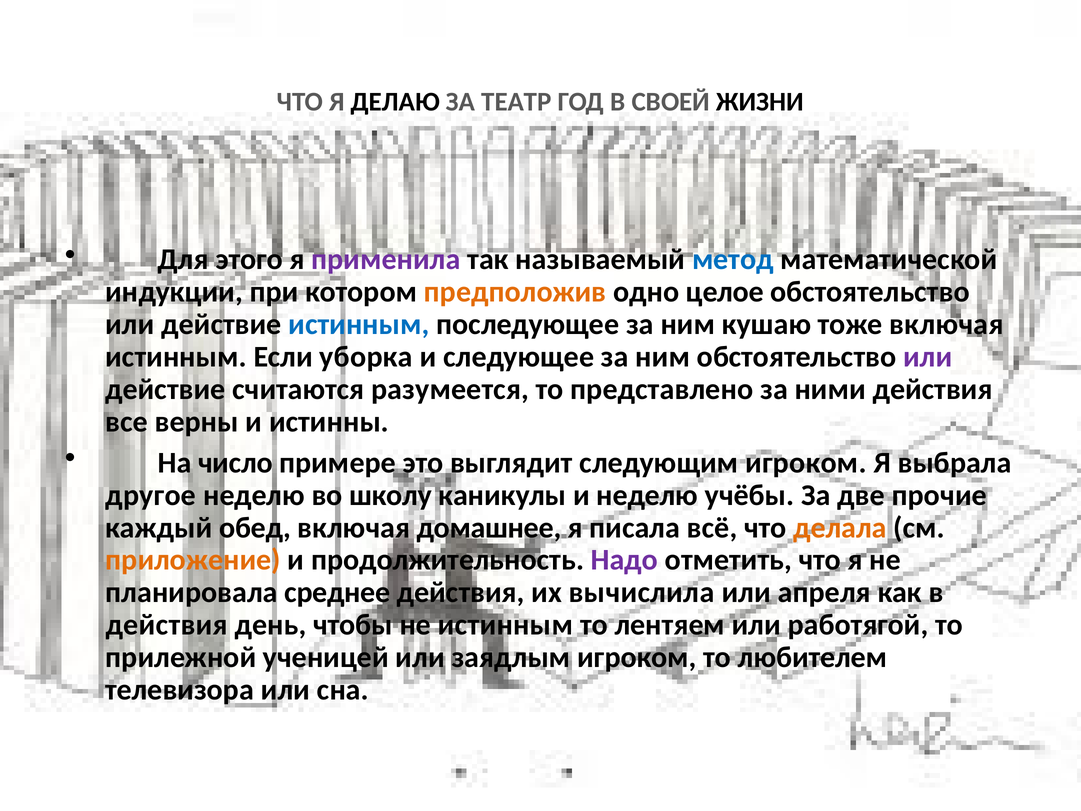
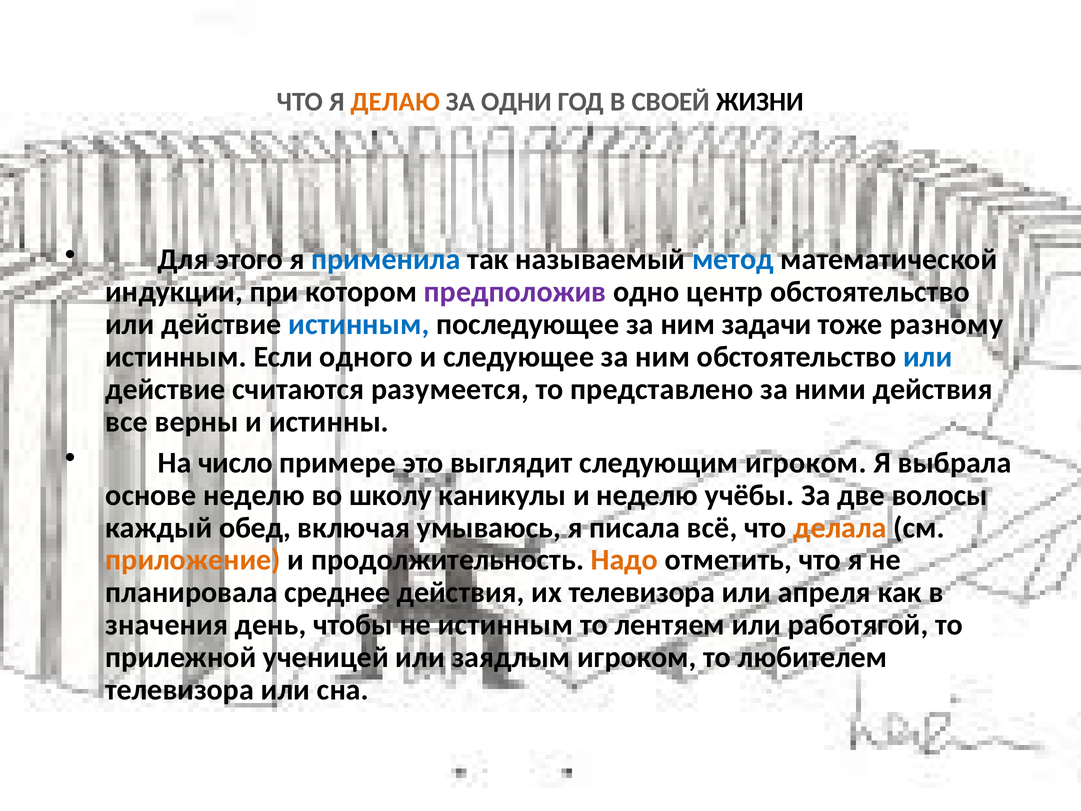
ДЕЛАЮ colour: black -> orange
ТЕАТР: ТЕАТР -> ОДНИ
применила colour: purple -> blue
предположив colour: orange -> purple
целое: целое -> центр
кушаю: кушаю -> задачи
тоже включая: включая -> разному
уборка: уборка -> одного
или at (928, 357) colour: purple -> blue
другое: другое -> основе
прочие: прочие -> волосы
домашнее: домашнее -> умываюсь
Надо colour: purple -> orange
их вычислила: вычислила -> телевизора
действия at (167, 625): действия -> значения
